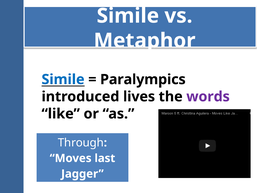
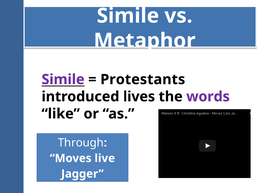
Simile at (63, 79) colour: blue -> purple
Paralympics: Paralympics -> Protestants
last: last -> live
